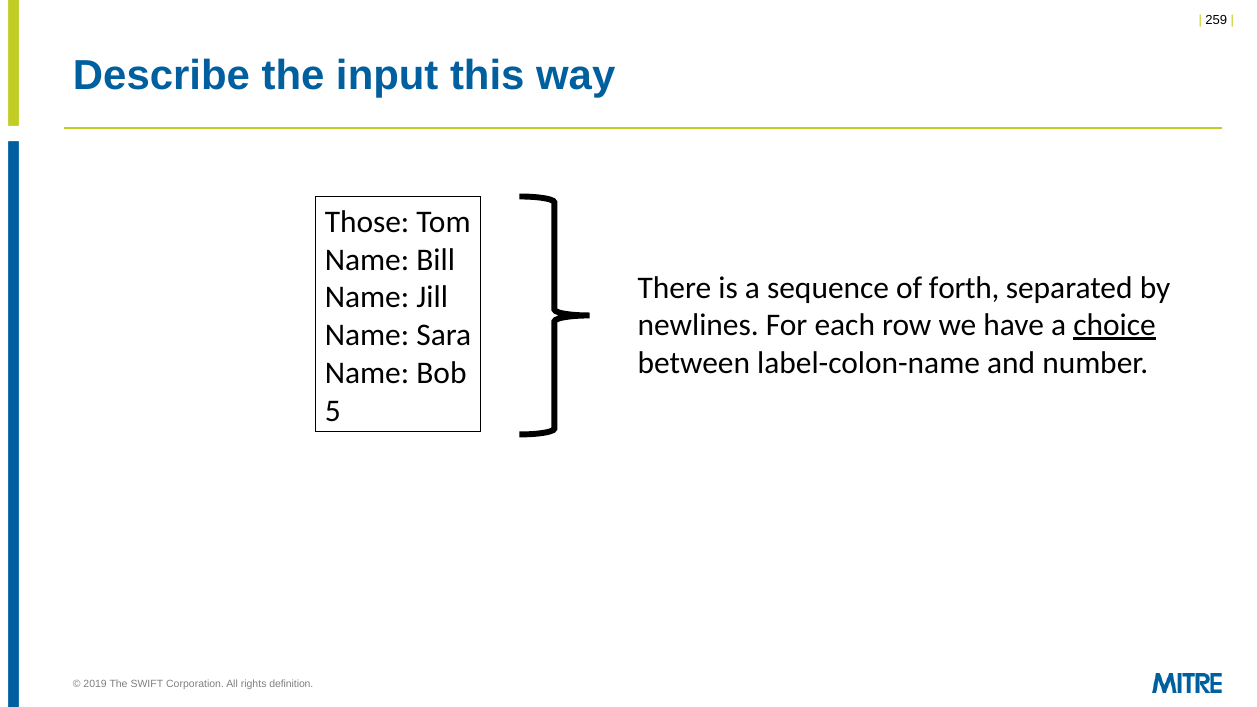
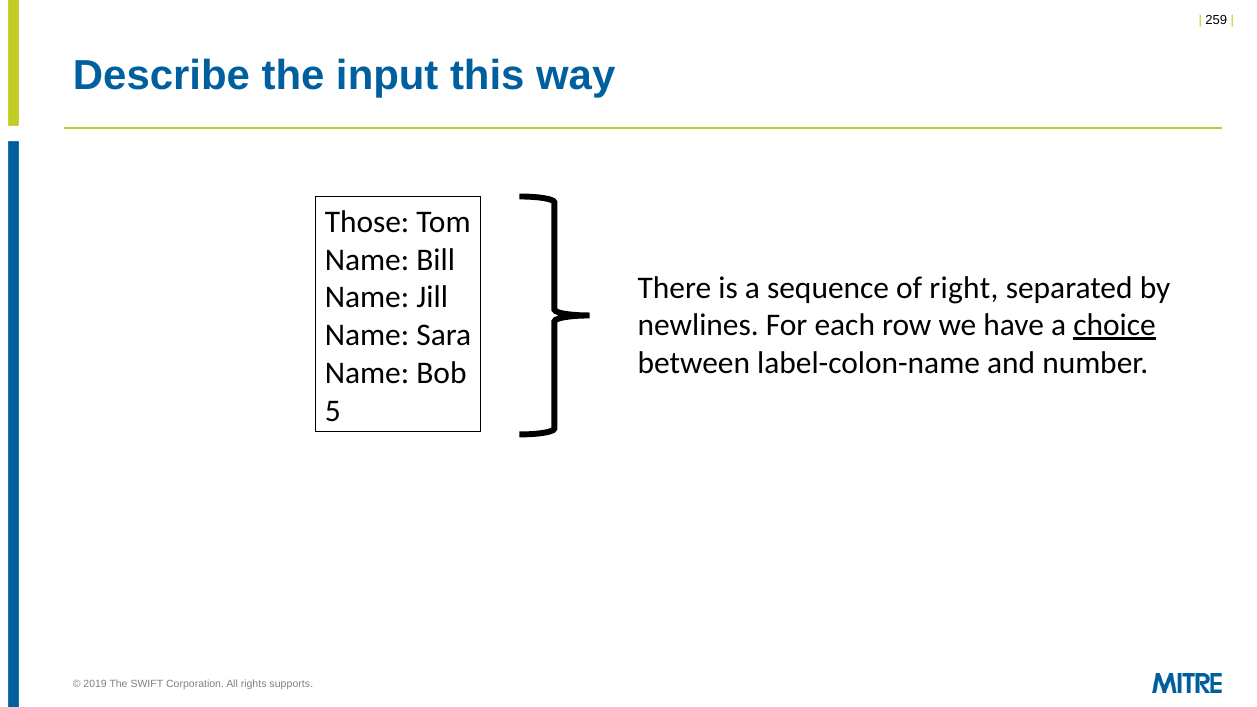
forth: forth -> right
definition: definition -> supports
